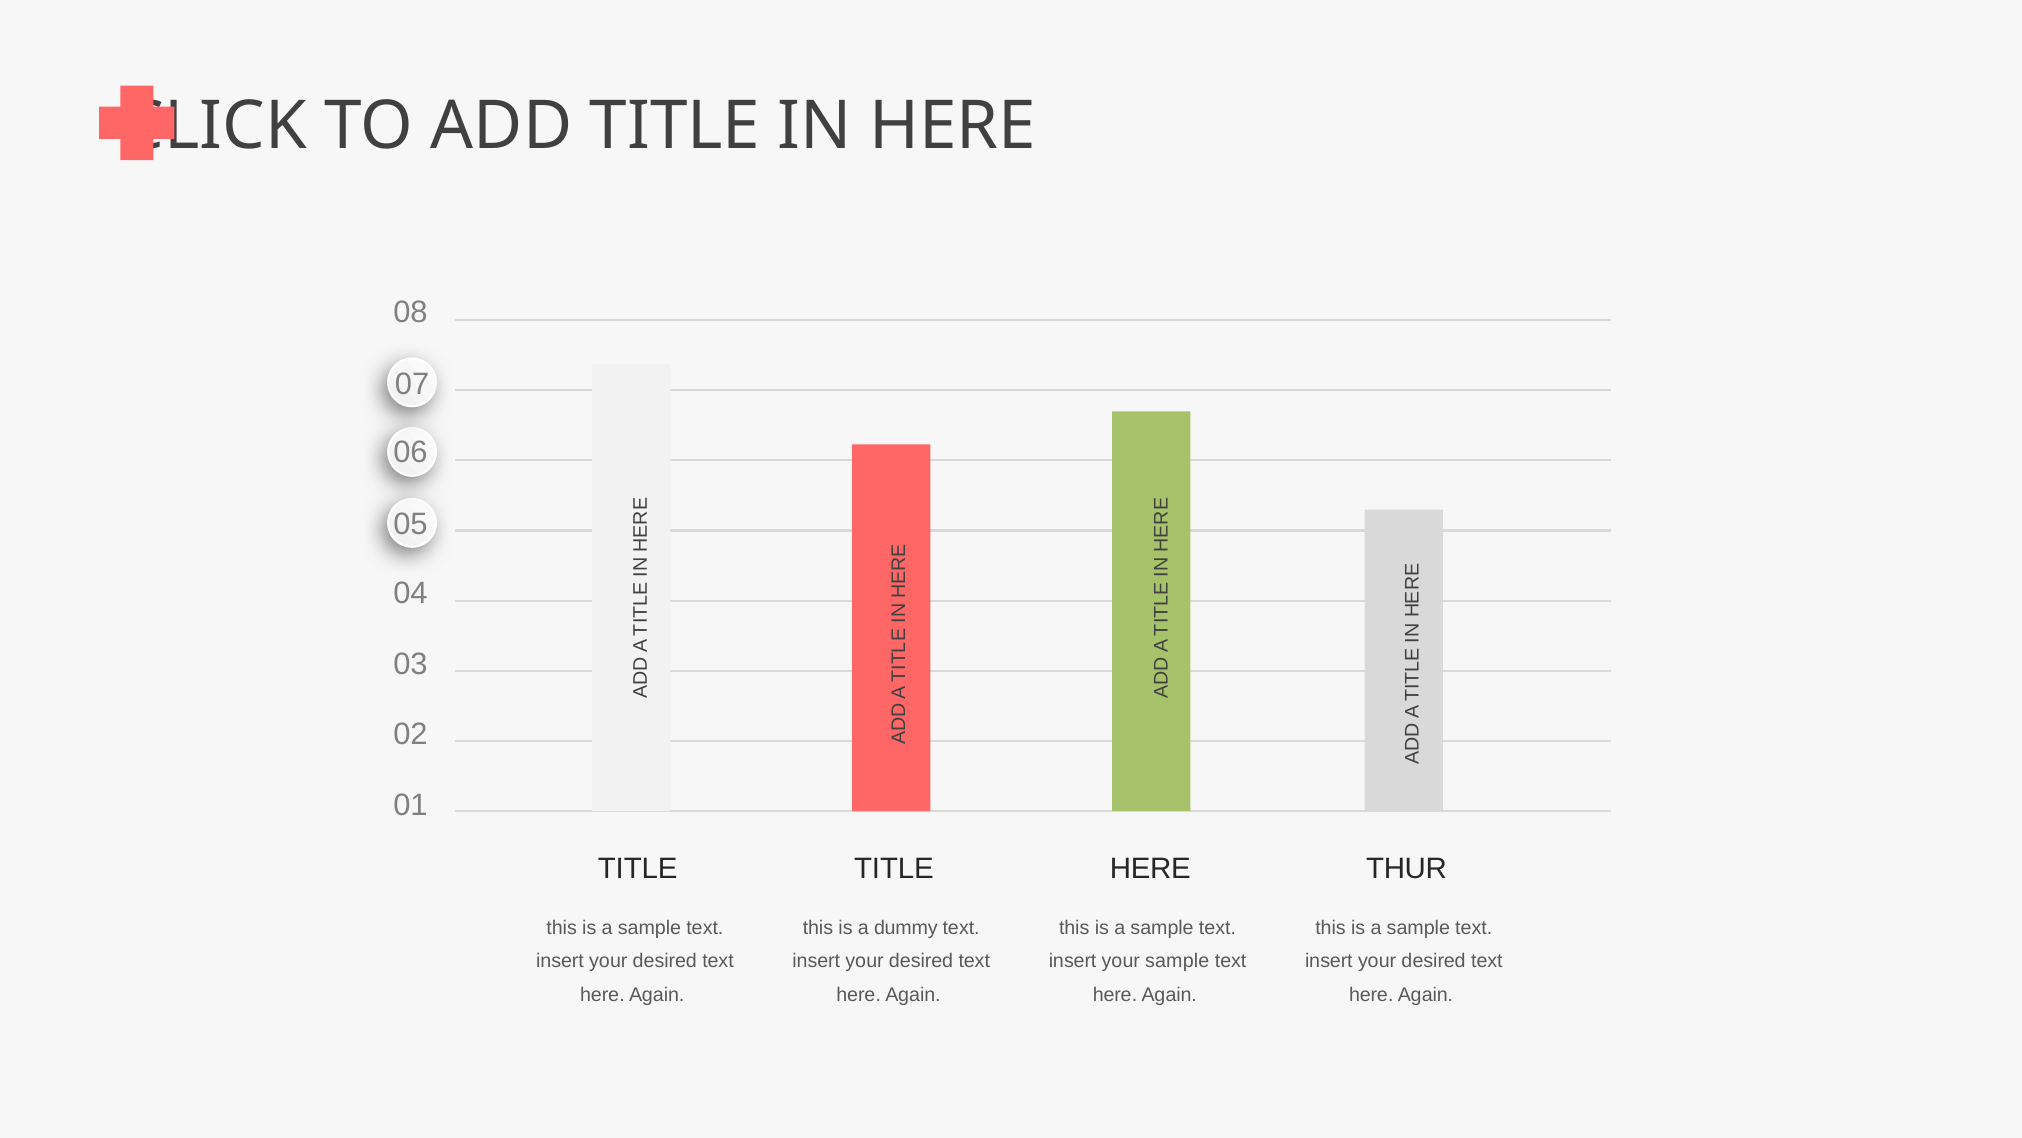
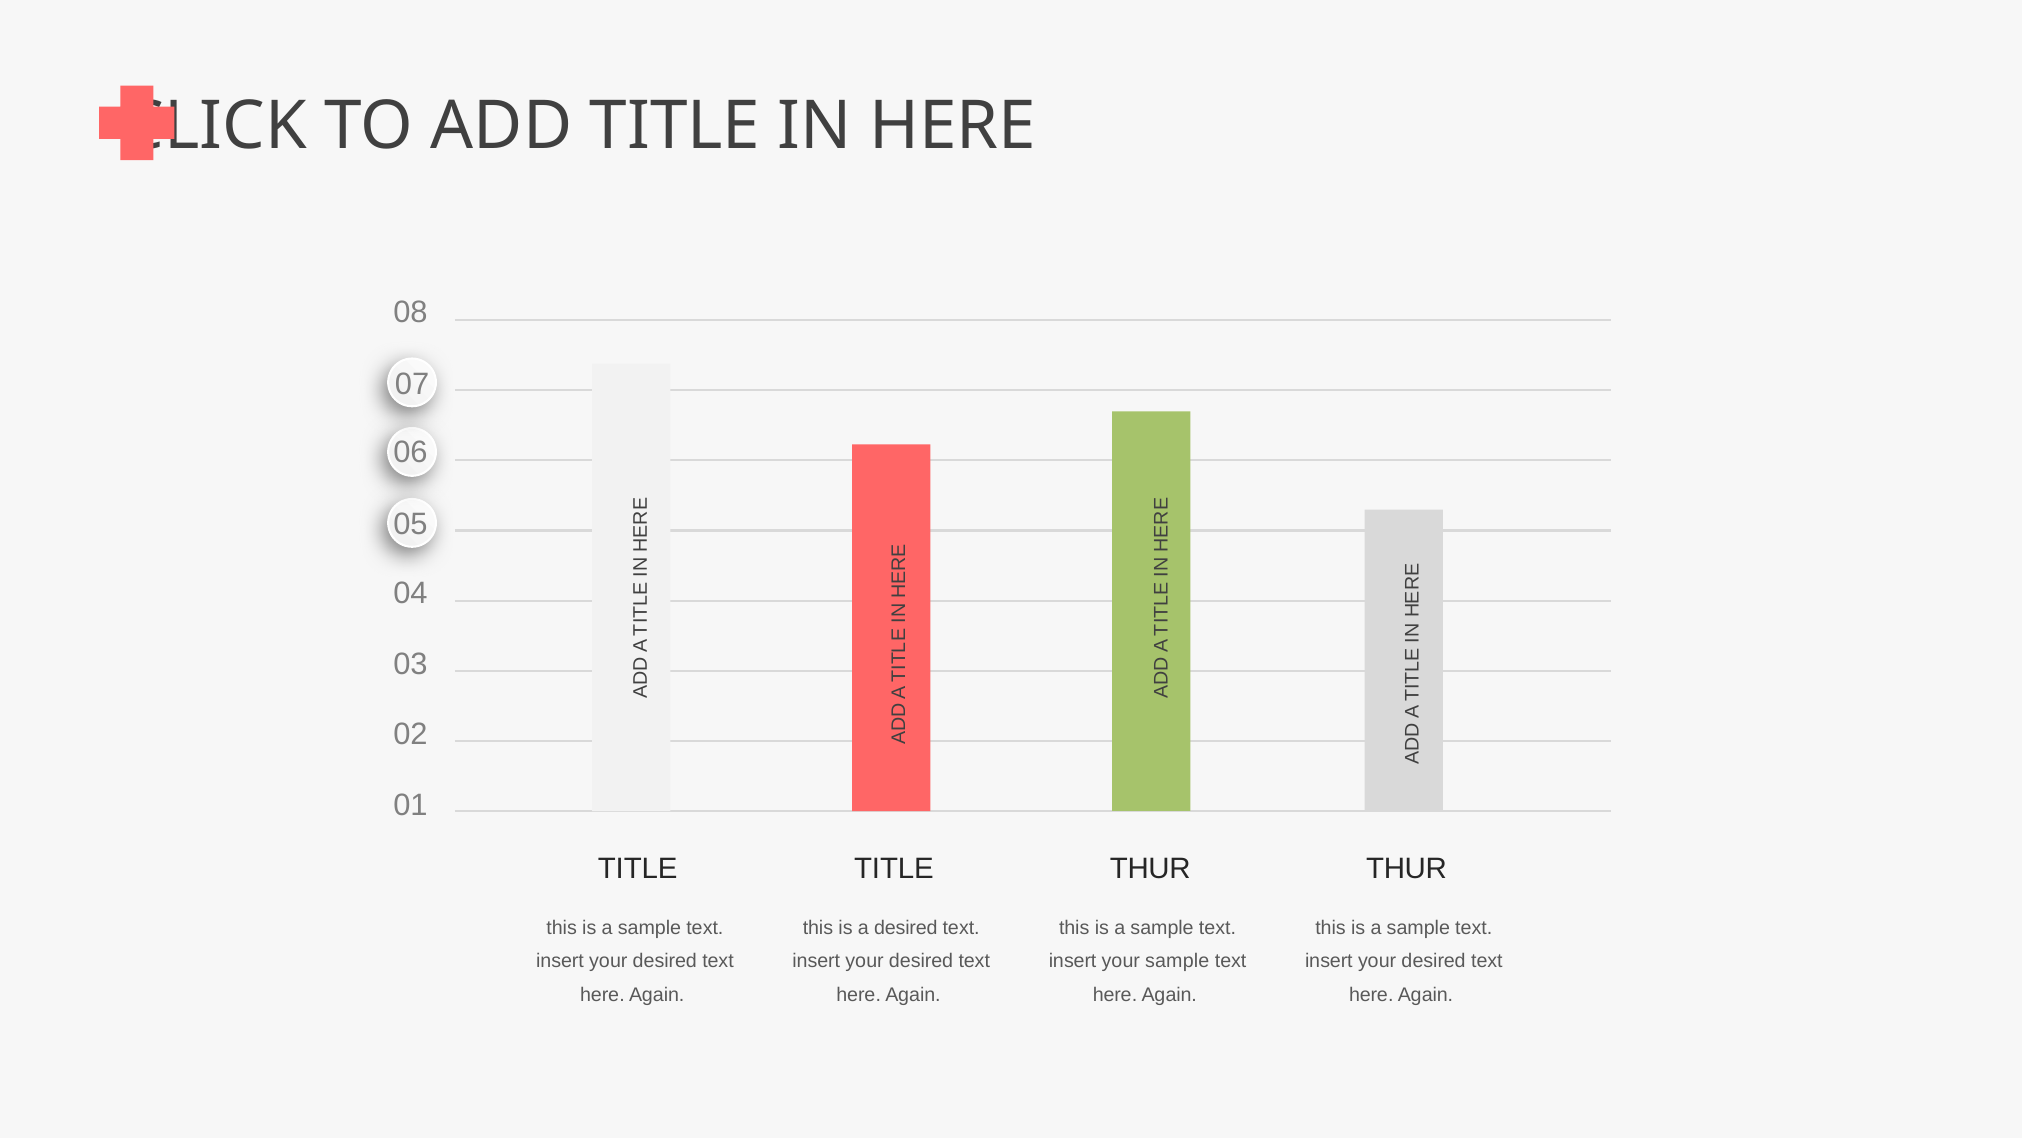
HERE at (1150, 868): HERE -> THUR
a dummy: dummy -> desired
